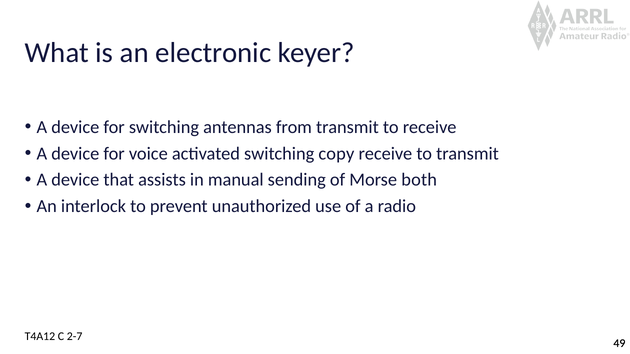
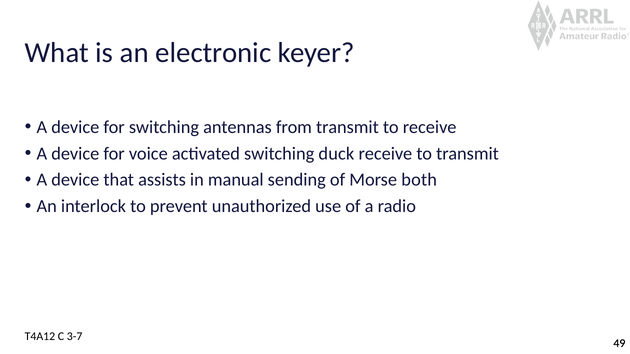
copy: copy -> duck
2-7: 2-7 -> 3-7
